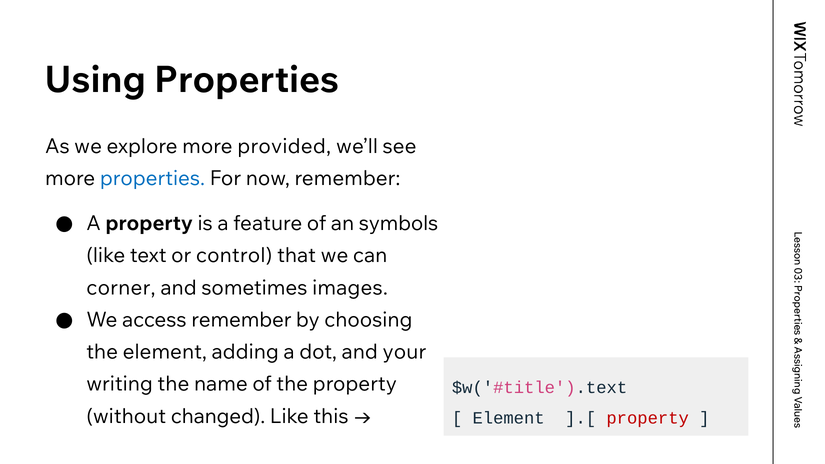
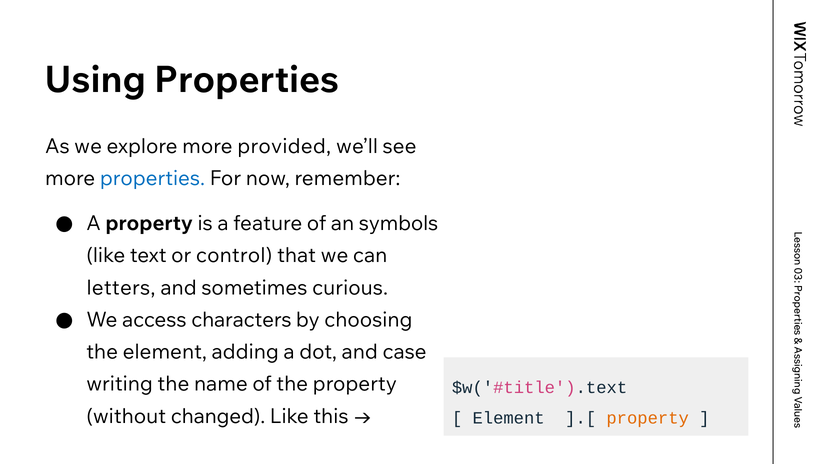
corner: corner -> letters
images: images -> curious
access remember: remember -> characters
your: your -> case
property at (648, 418) colour: red -> orange
